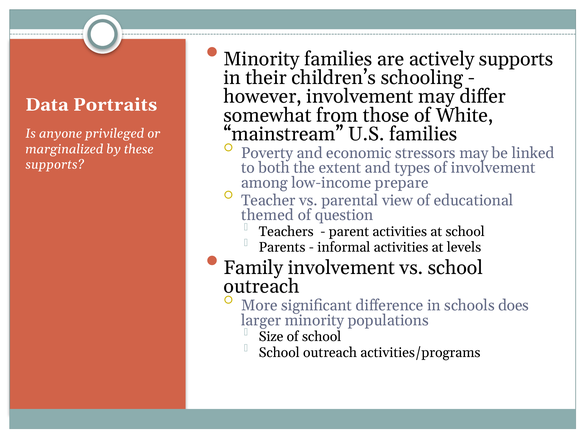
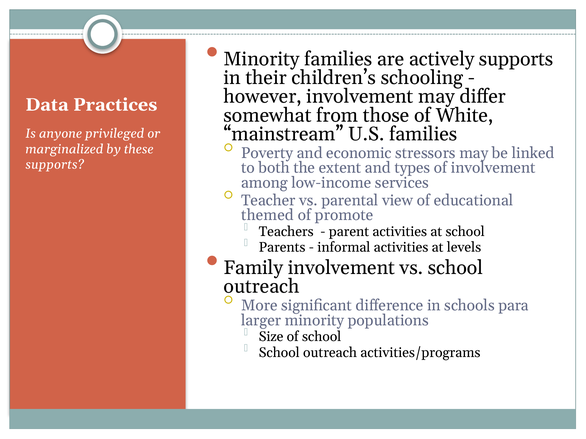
Portraits: Portraits -> Practices
prepare: prepare -> services
question: question -> promote
does: does -> para
